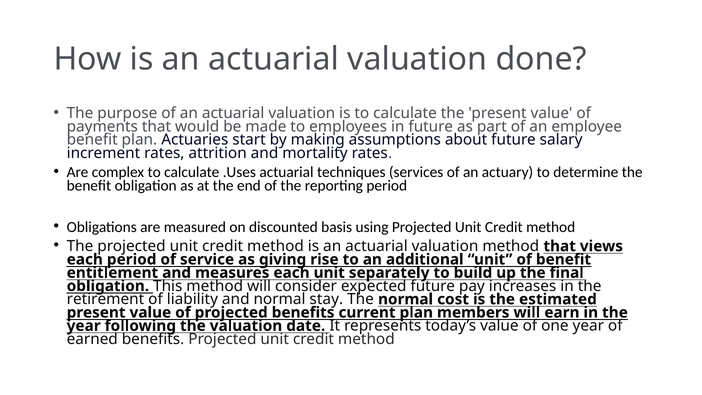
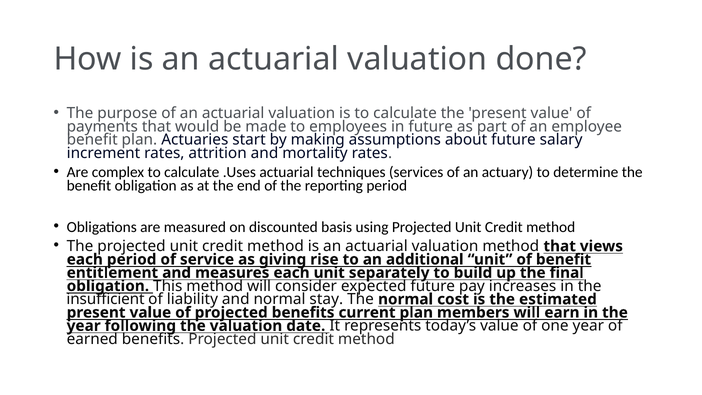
retirement: retirement -> insufficient
